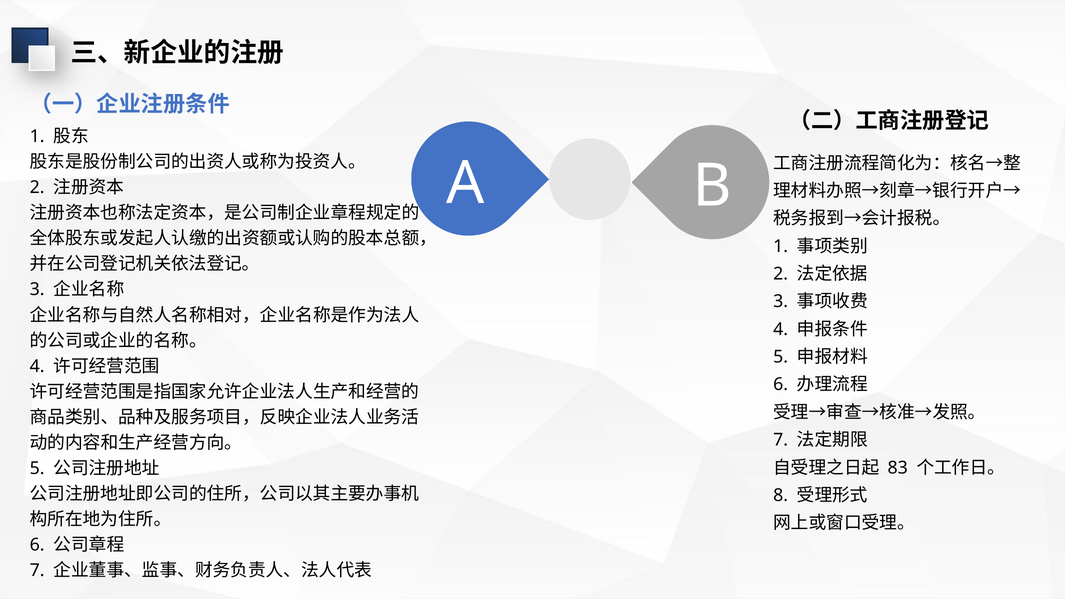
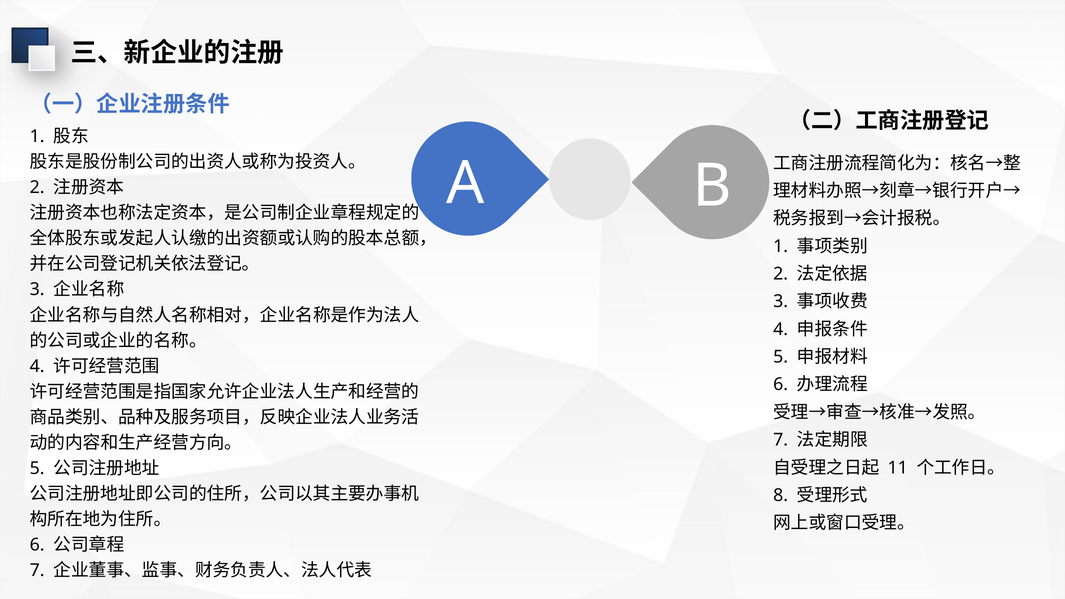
83: 83 -> 11
